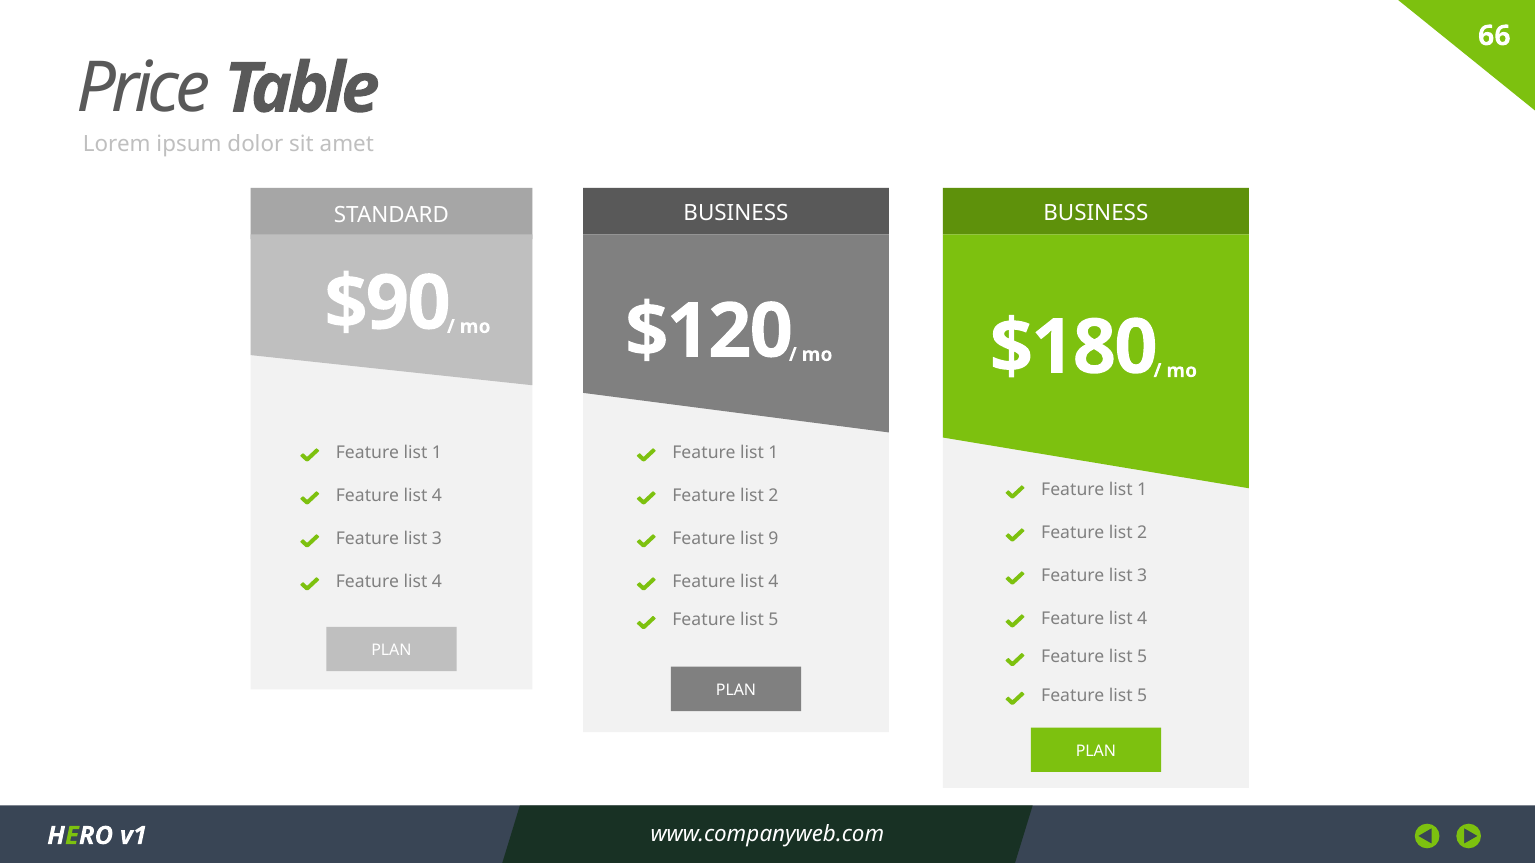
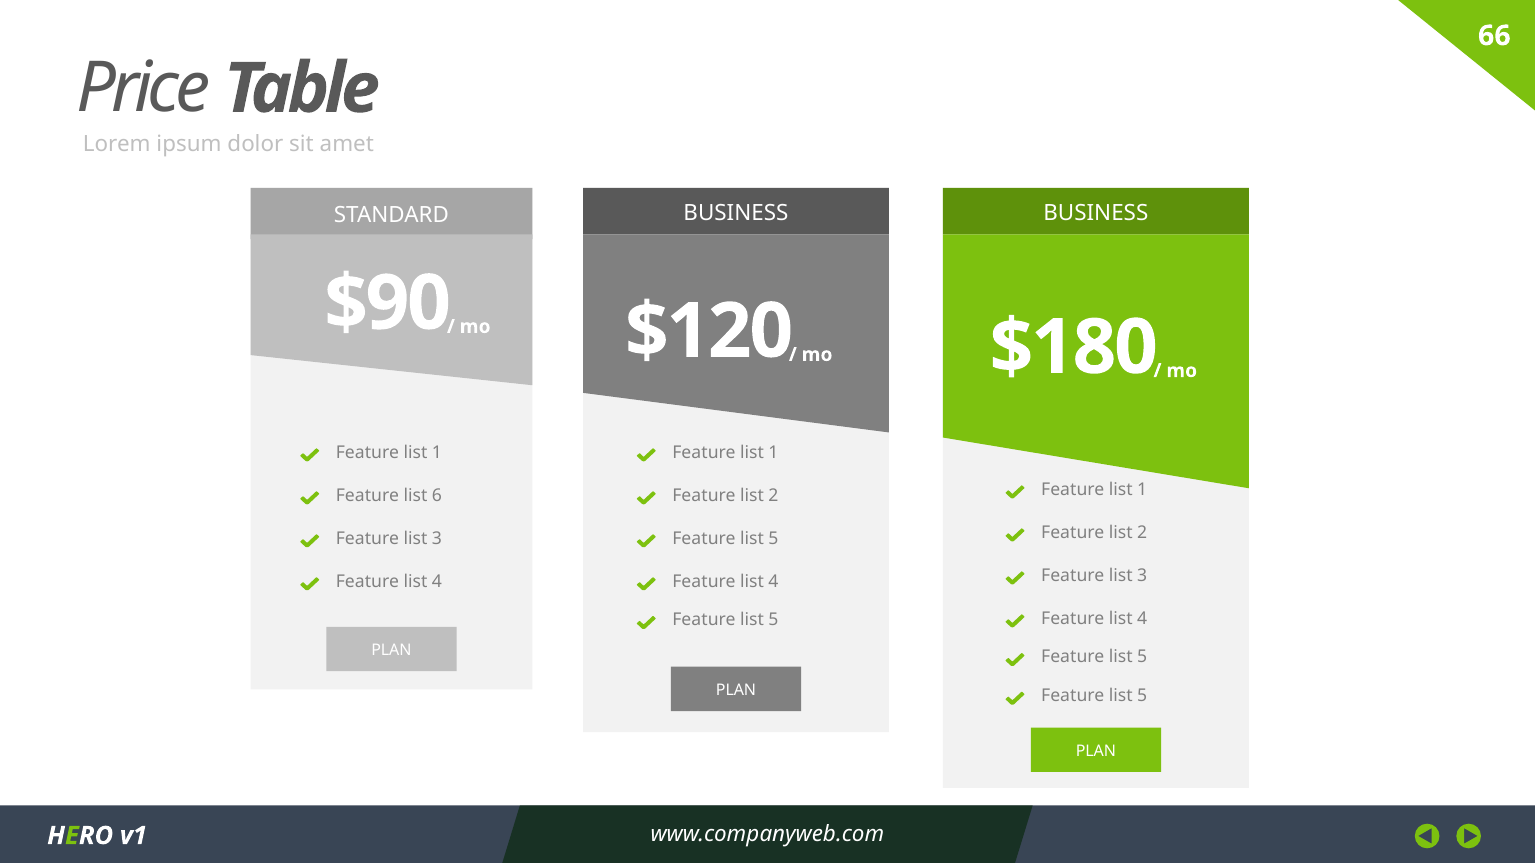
4 at (437, 496): 4 -> 6
9 at (774, 539): 9 -> 5
